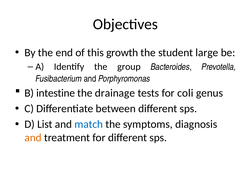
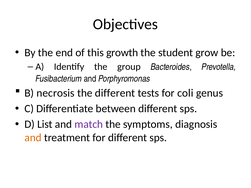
large: large -> grow
intestine: intestine -> necrosis
the drainage: drainage -> different
match colour: blue -> purple
